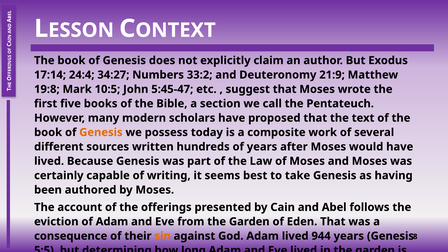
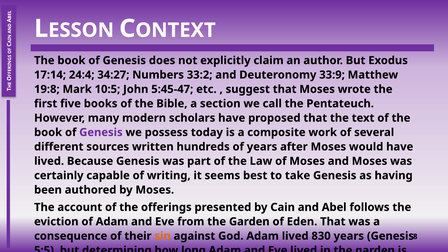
21:9: 21:9 -> 33:9
Genesis at (101, 132) colour: orange -> purple
944: 944 -> 830
